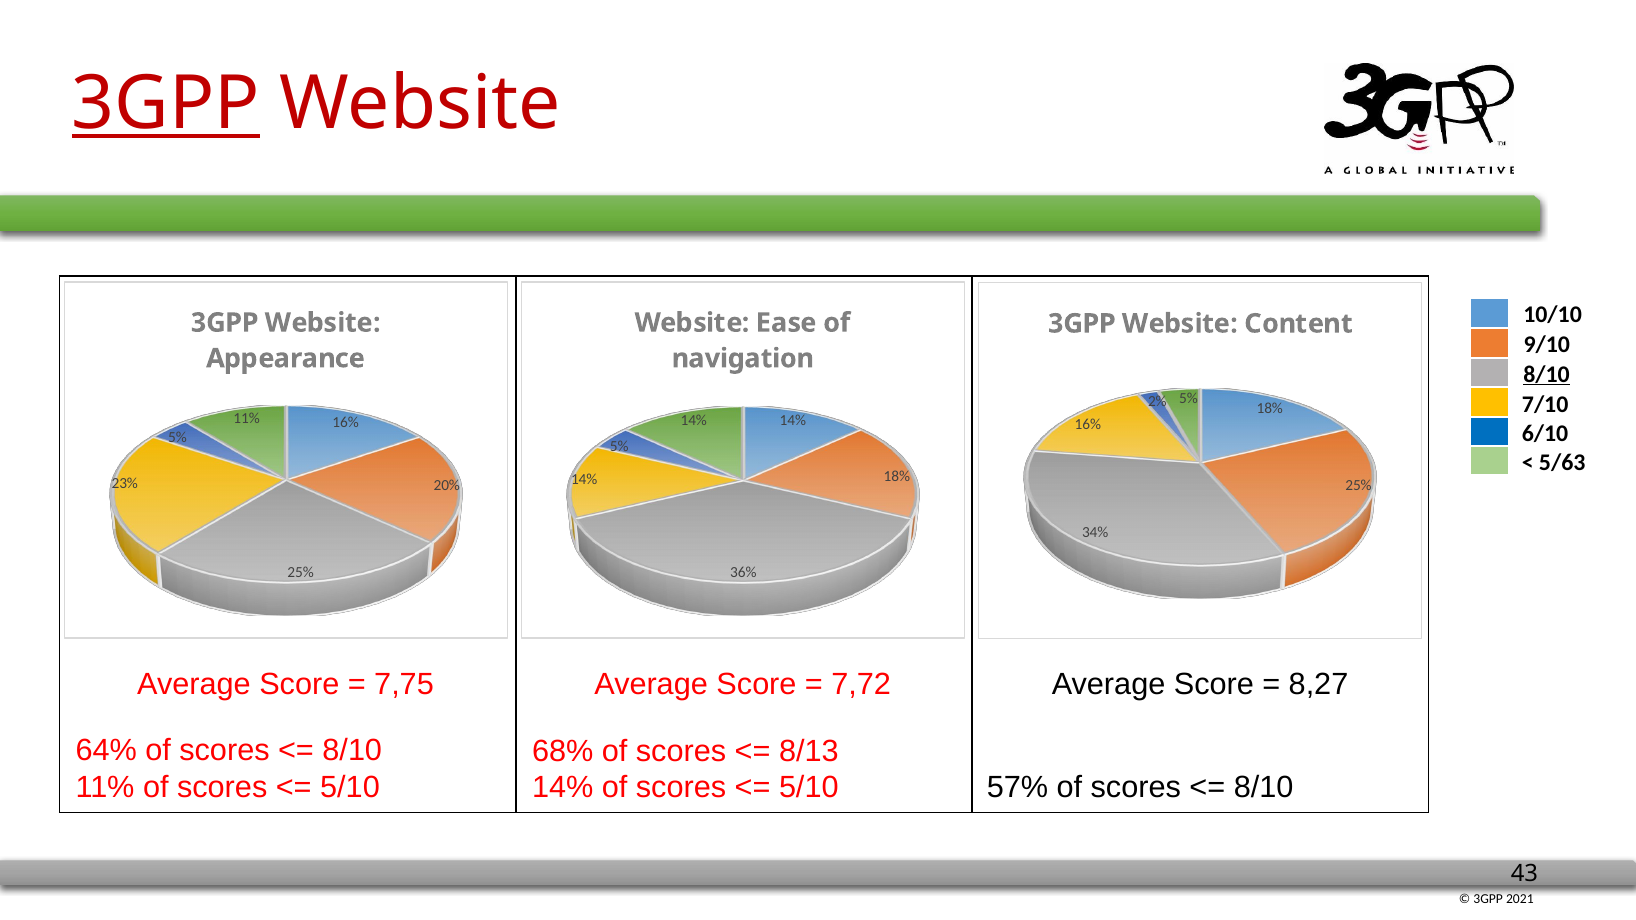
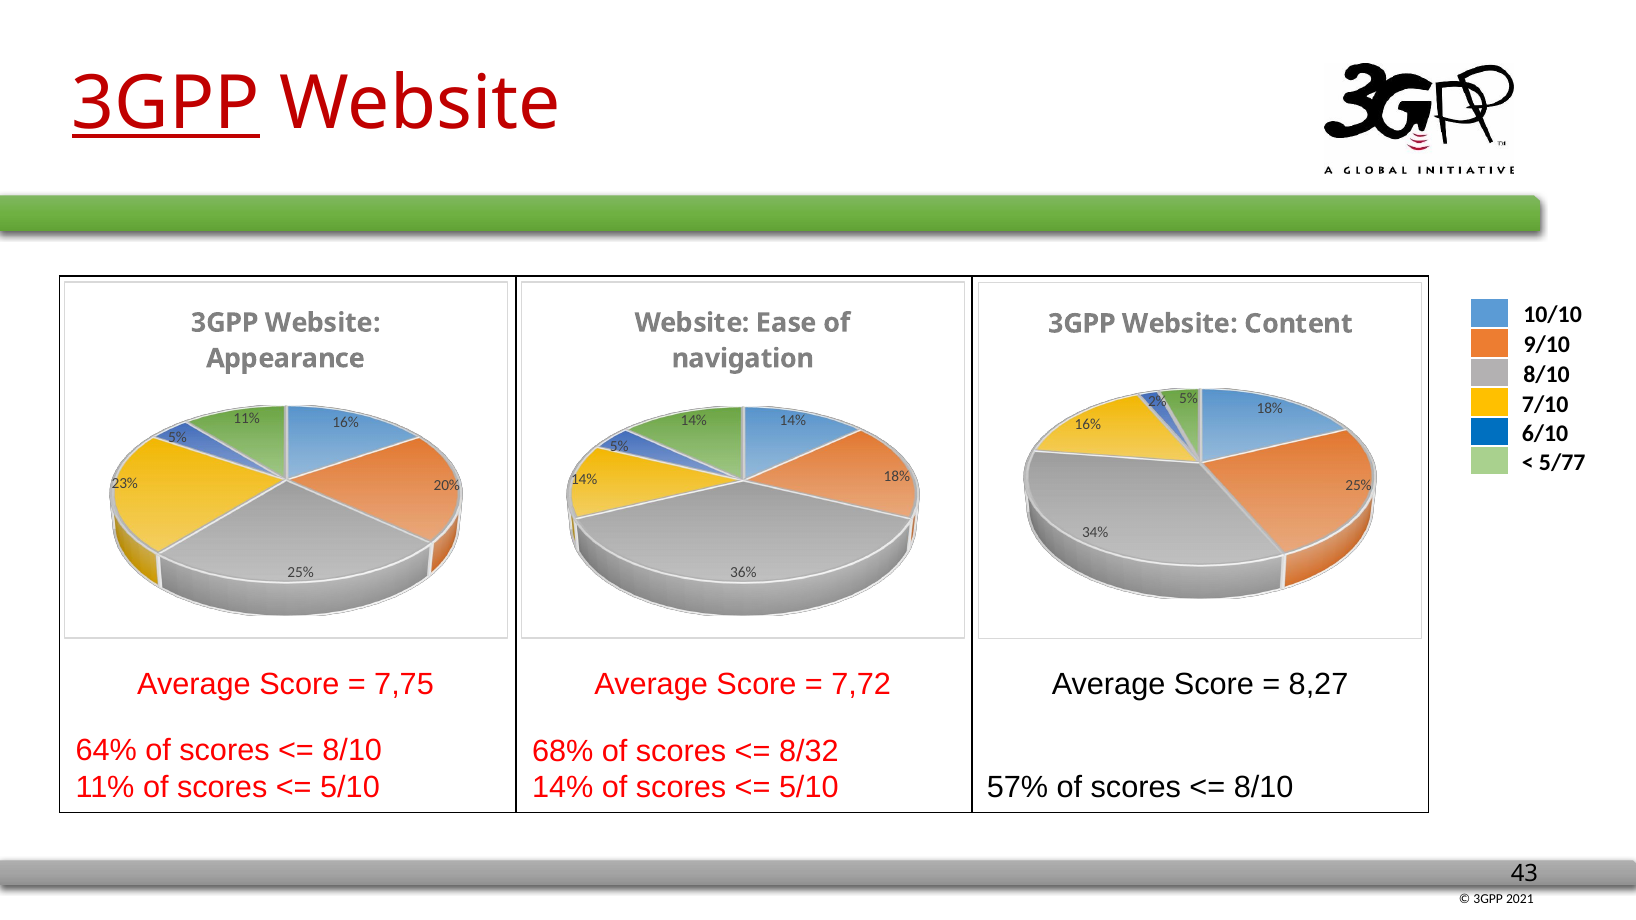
8/10 at (1547, 375) underline: present -> none
5/63: 5/63 -> 5/77
8/13: 8/13 -> 8/32
